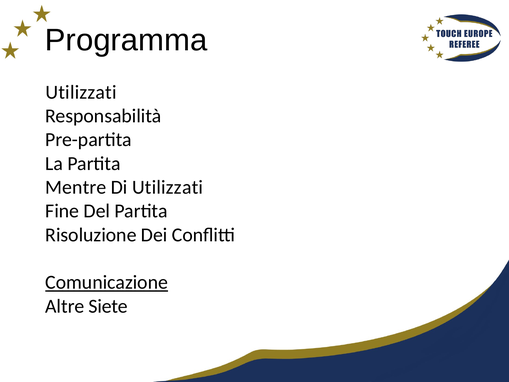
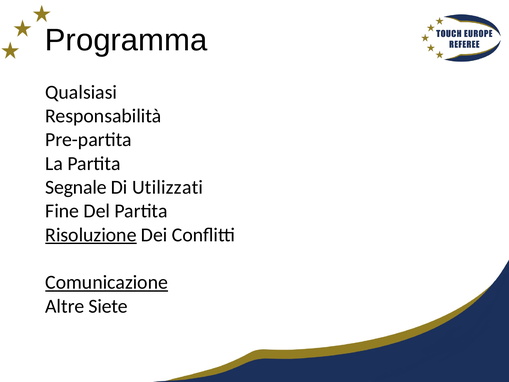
Utilizzati at (81, 92): Utilizzati -> Qualsiasi
Mentre: Mentre -> Segnale
Risoluzione underline: none -> present
